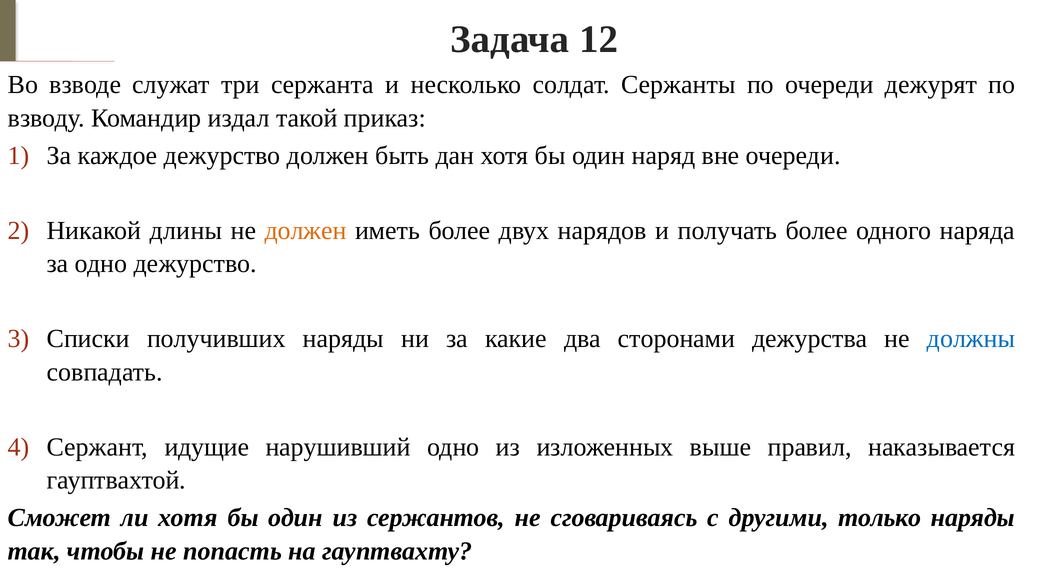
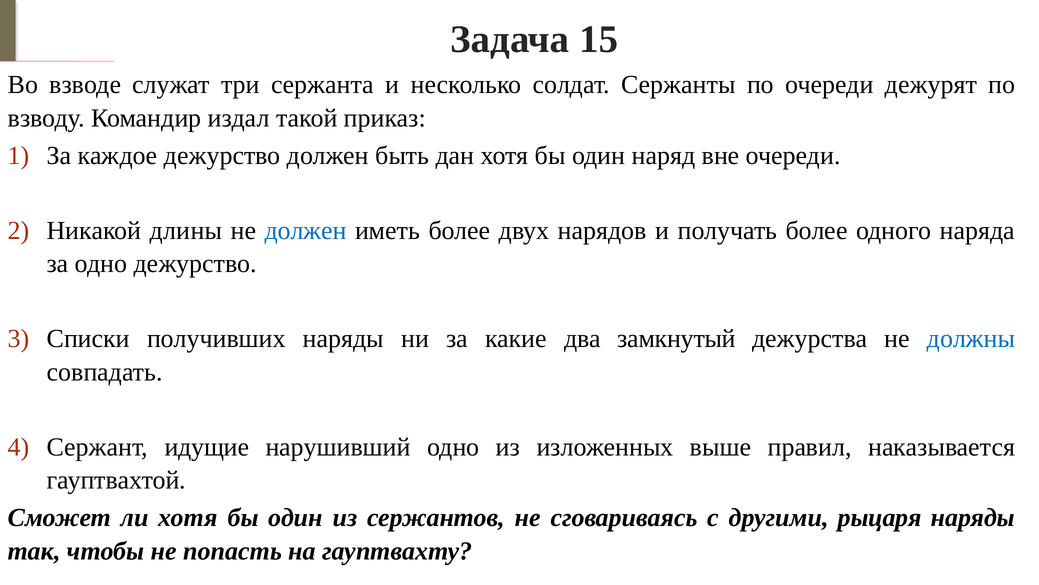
12: 12 -> 15
должен at (306, 230) colour: orange -> blue
сторонами: сторонами -> замкнутый
только: только -> рыцаря
